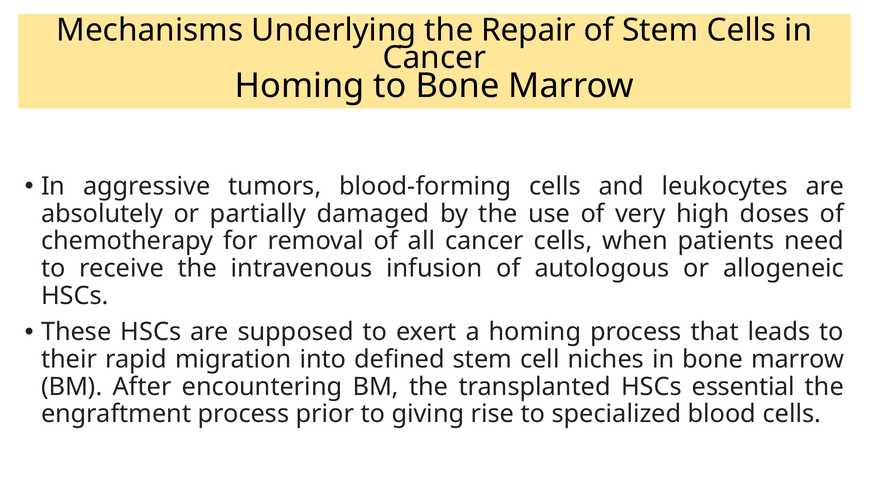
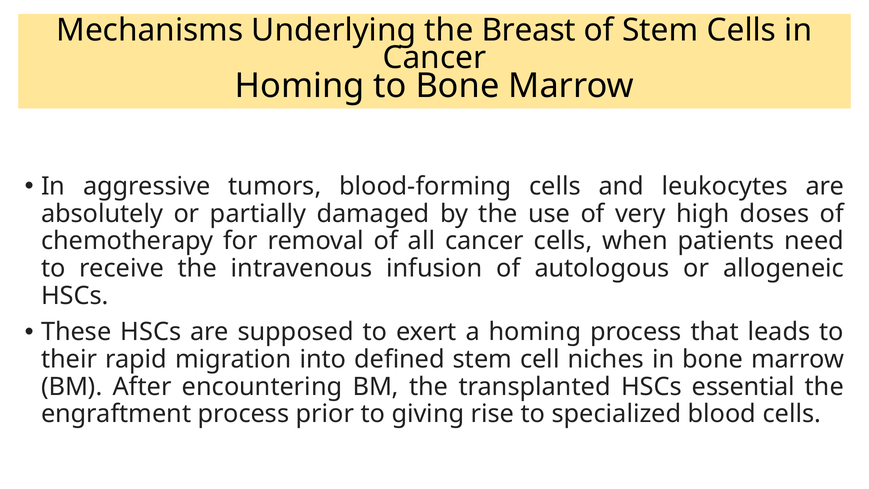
Repair: Repair -> Breast
